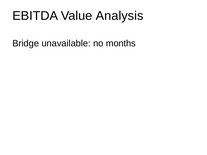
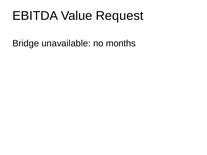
Analysis: Analysis -> Request
